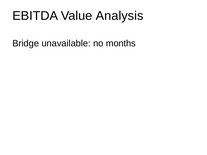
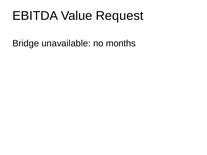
Analysis: Analysis -> Request
